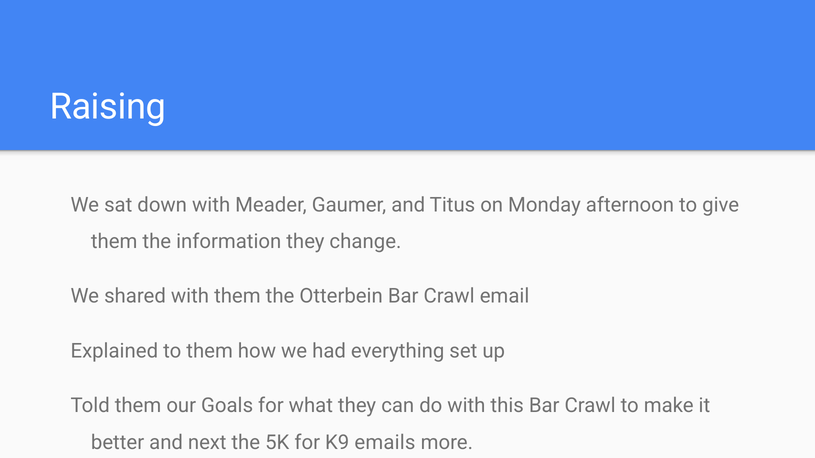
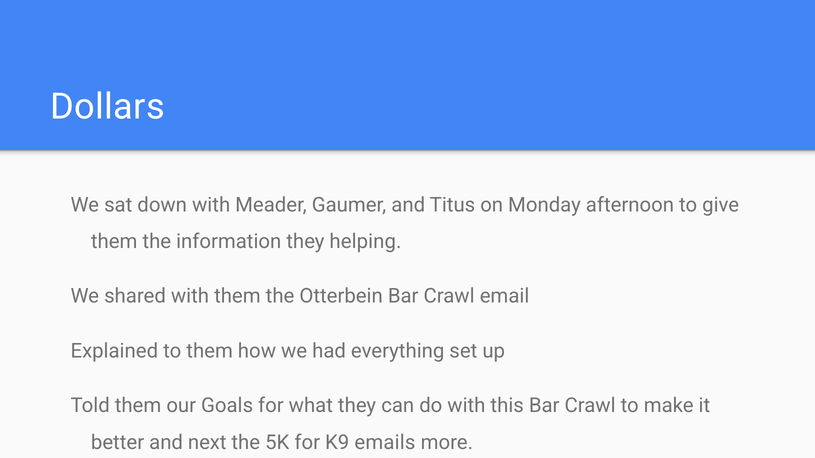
Raising: Raising -> Dollars
change: change -> helping
